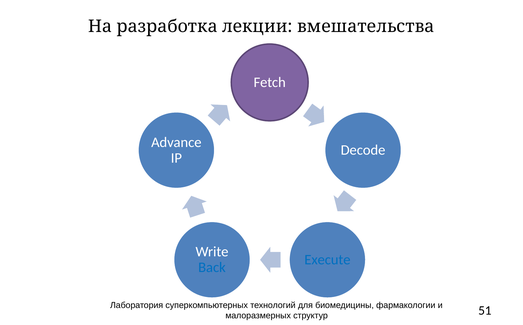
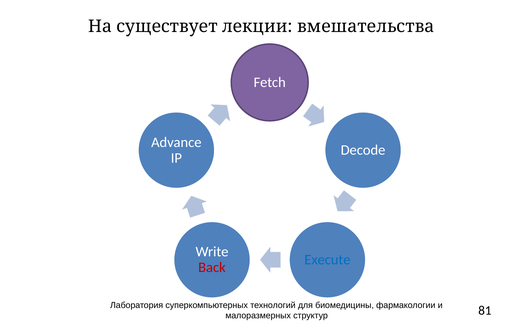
разработка: разработка -> существует
Back colour: blue -> red
51: 51 -> 81
